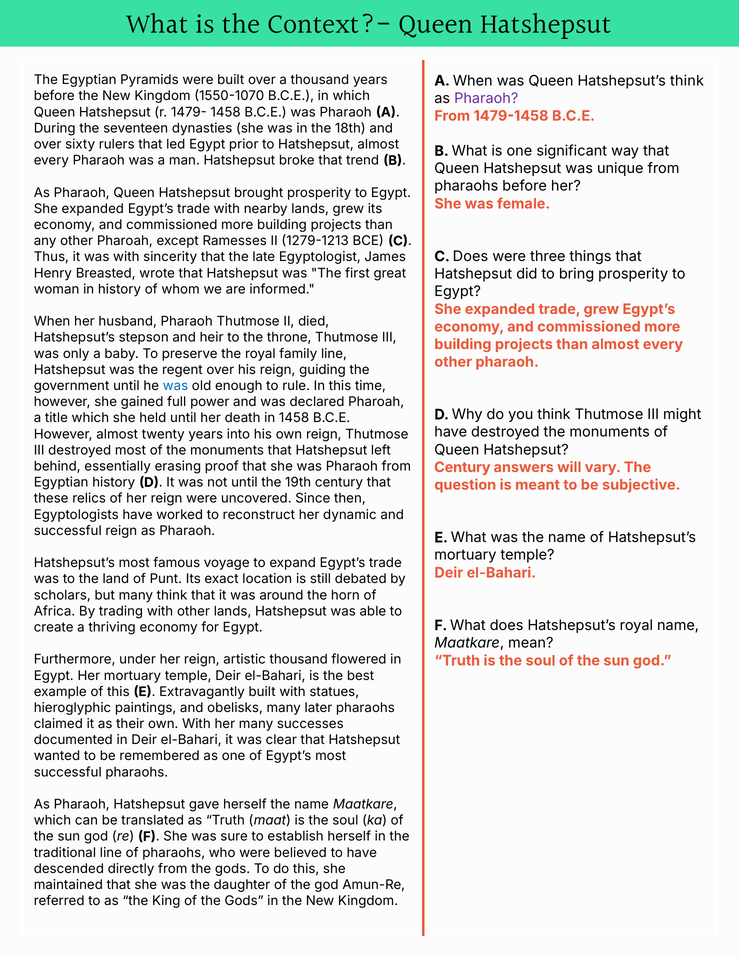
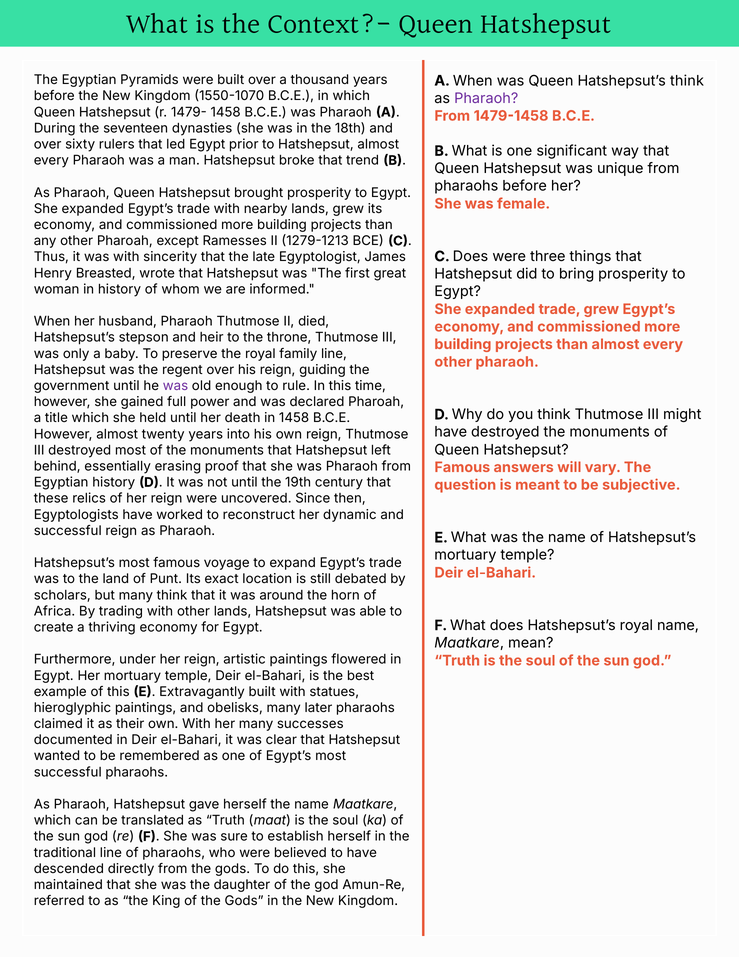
was at (175, 386) colour: blue -> purple
Century at (462, 467): Century -> Famous
artistic thousand: thousand -> paintings
